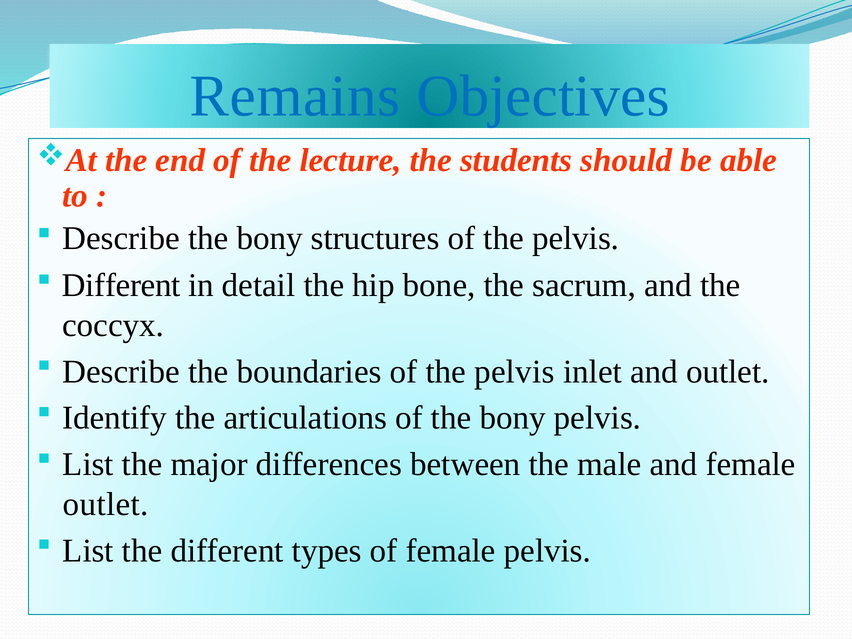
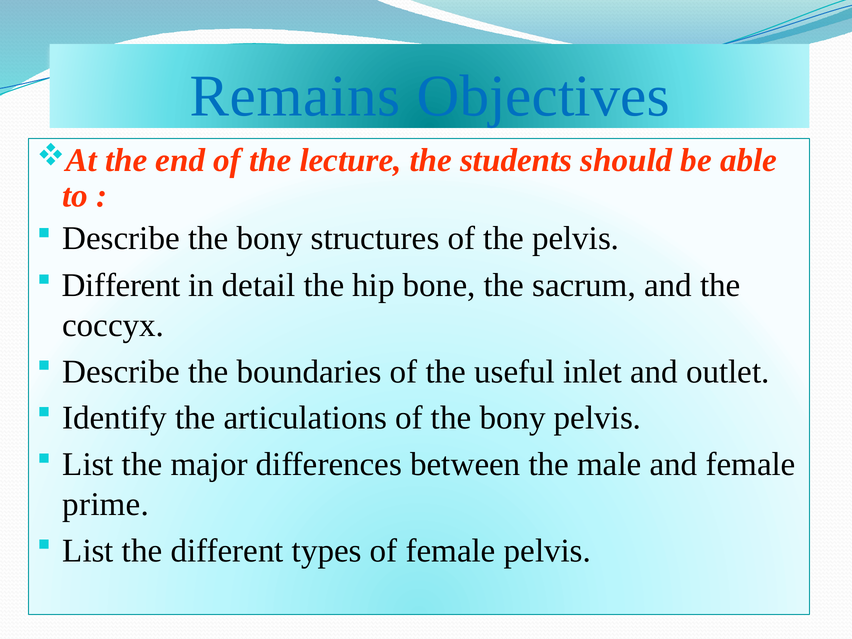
boundaries of the pelvis: pelvis -> useful
outlet at (106, 504): outlet -> prime
